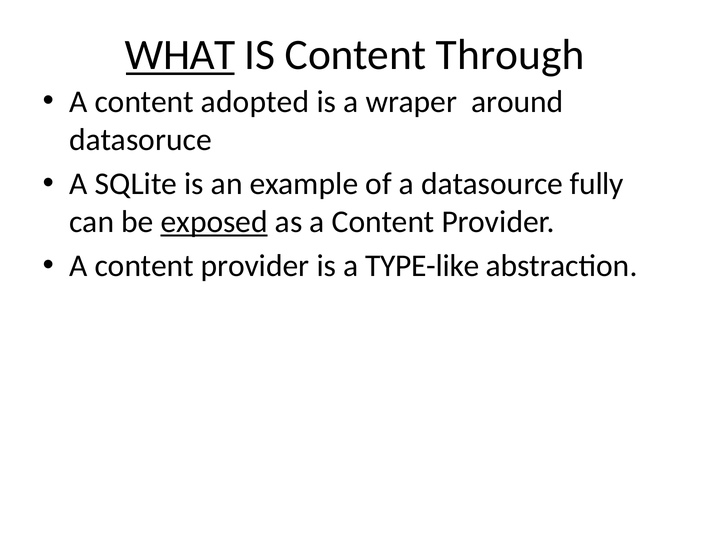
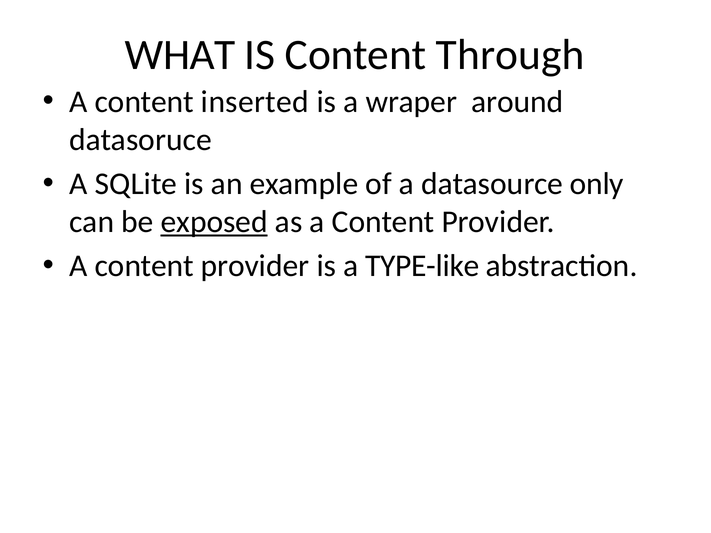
WHAT underline: present -> none
adopted: adopted -> inserted
fully: fully -> only
